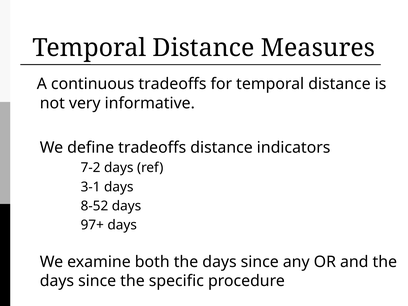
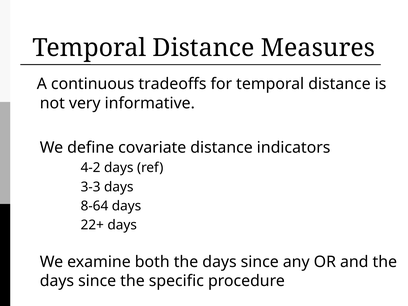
define tradeoffs: tradeoffs -> covariate
7-2: 7-2 -> 4-2
3-1: 3-1 -> 3-3
8-52: 8-52 -> 8-64
97+: 97+ -> 22+
